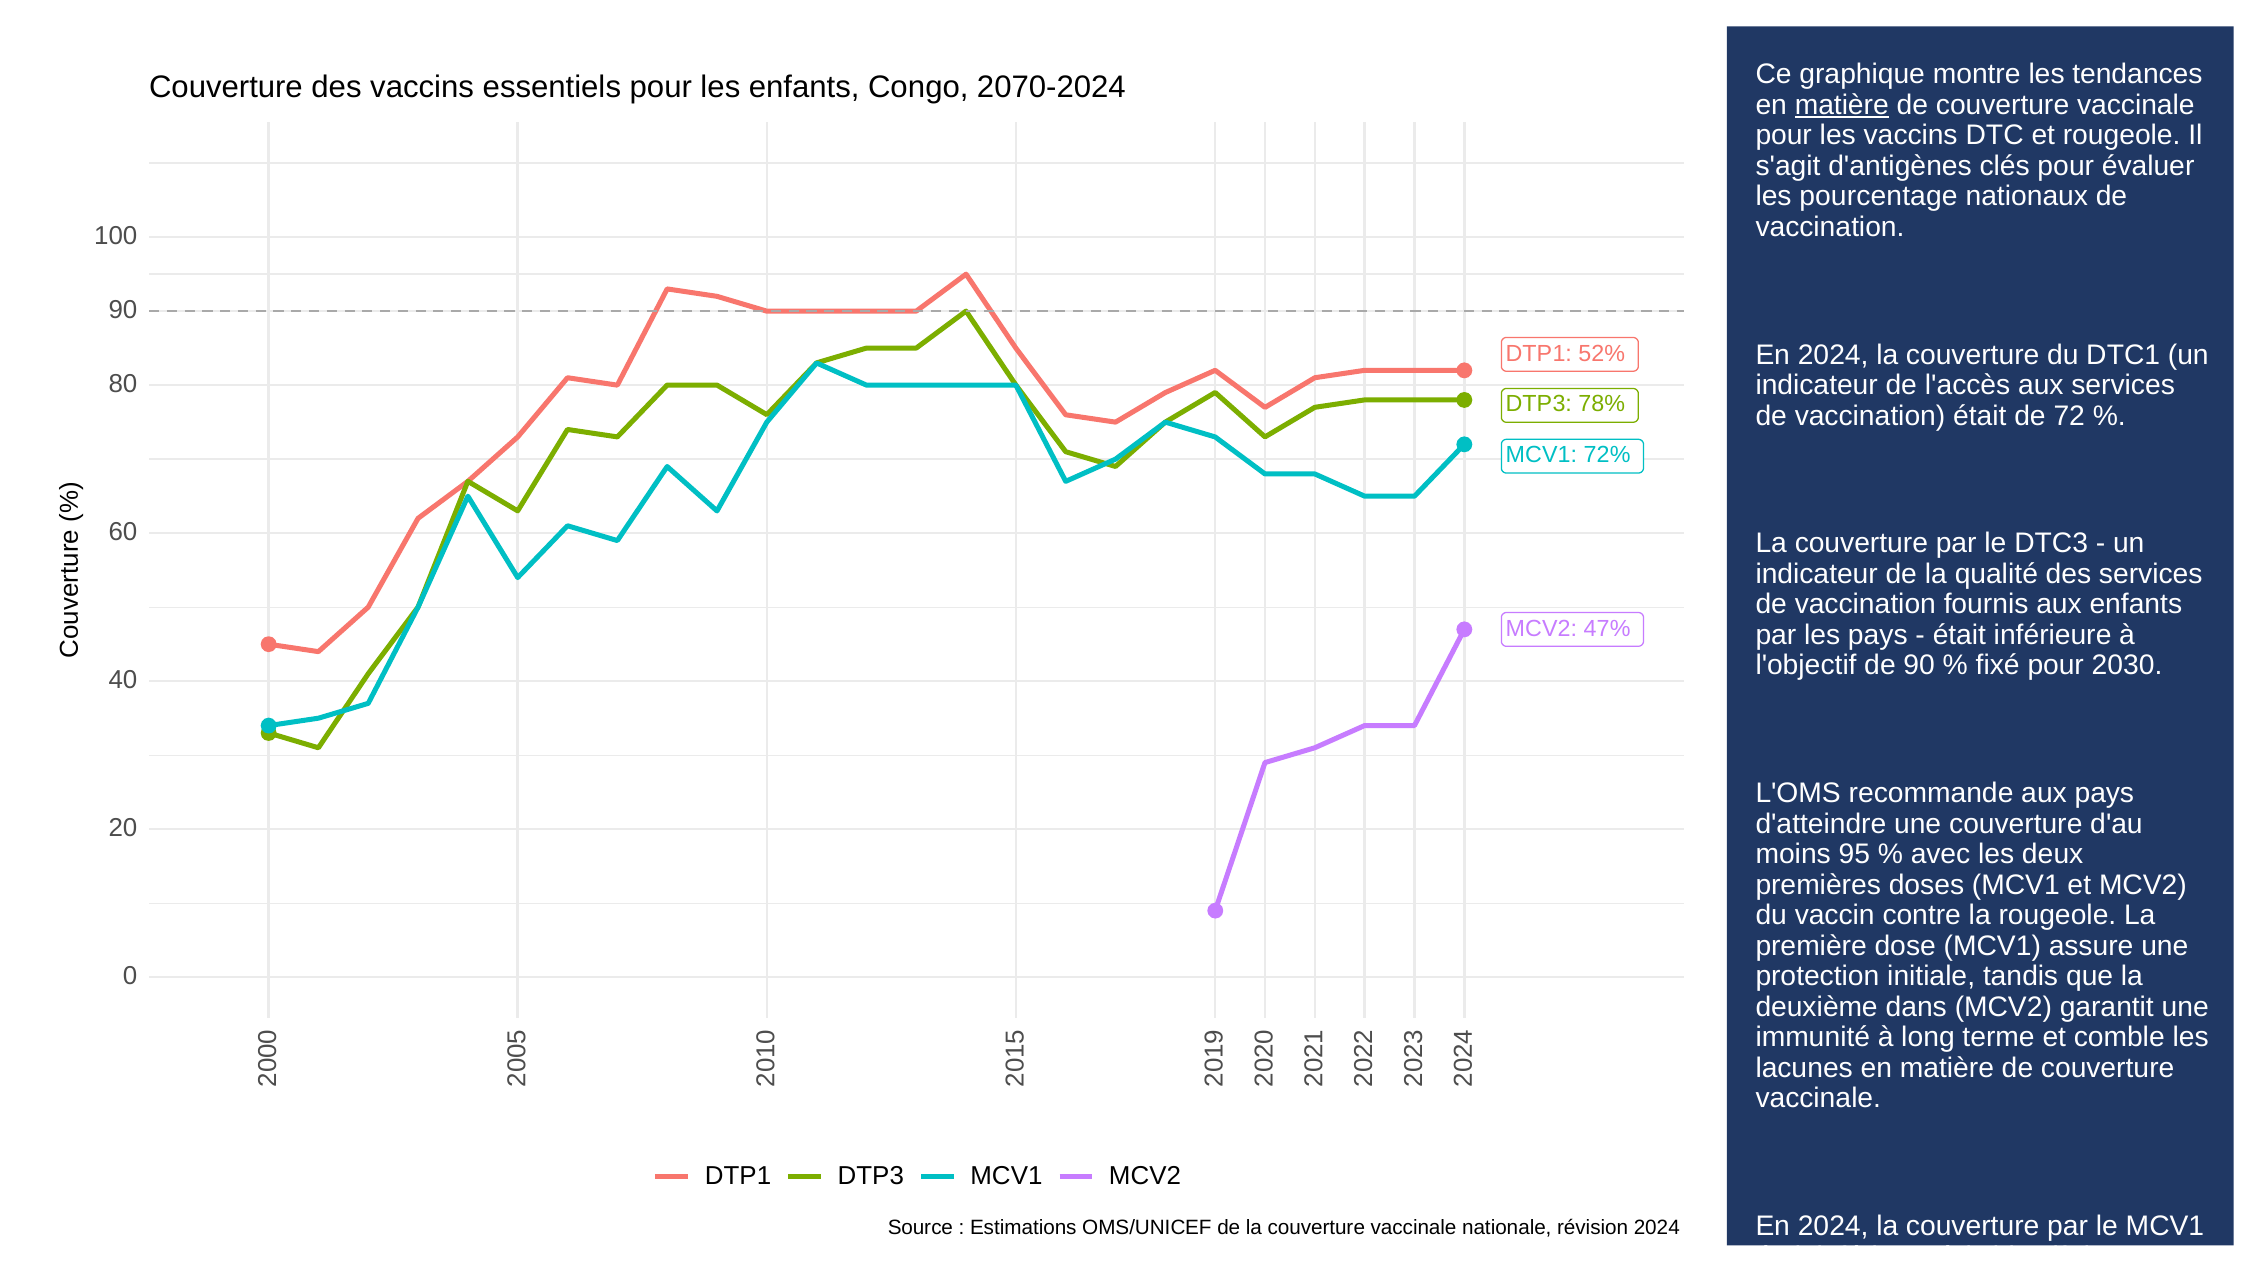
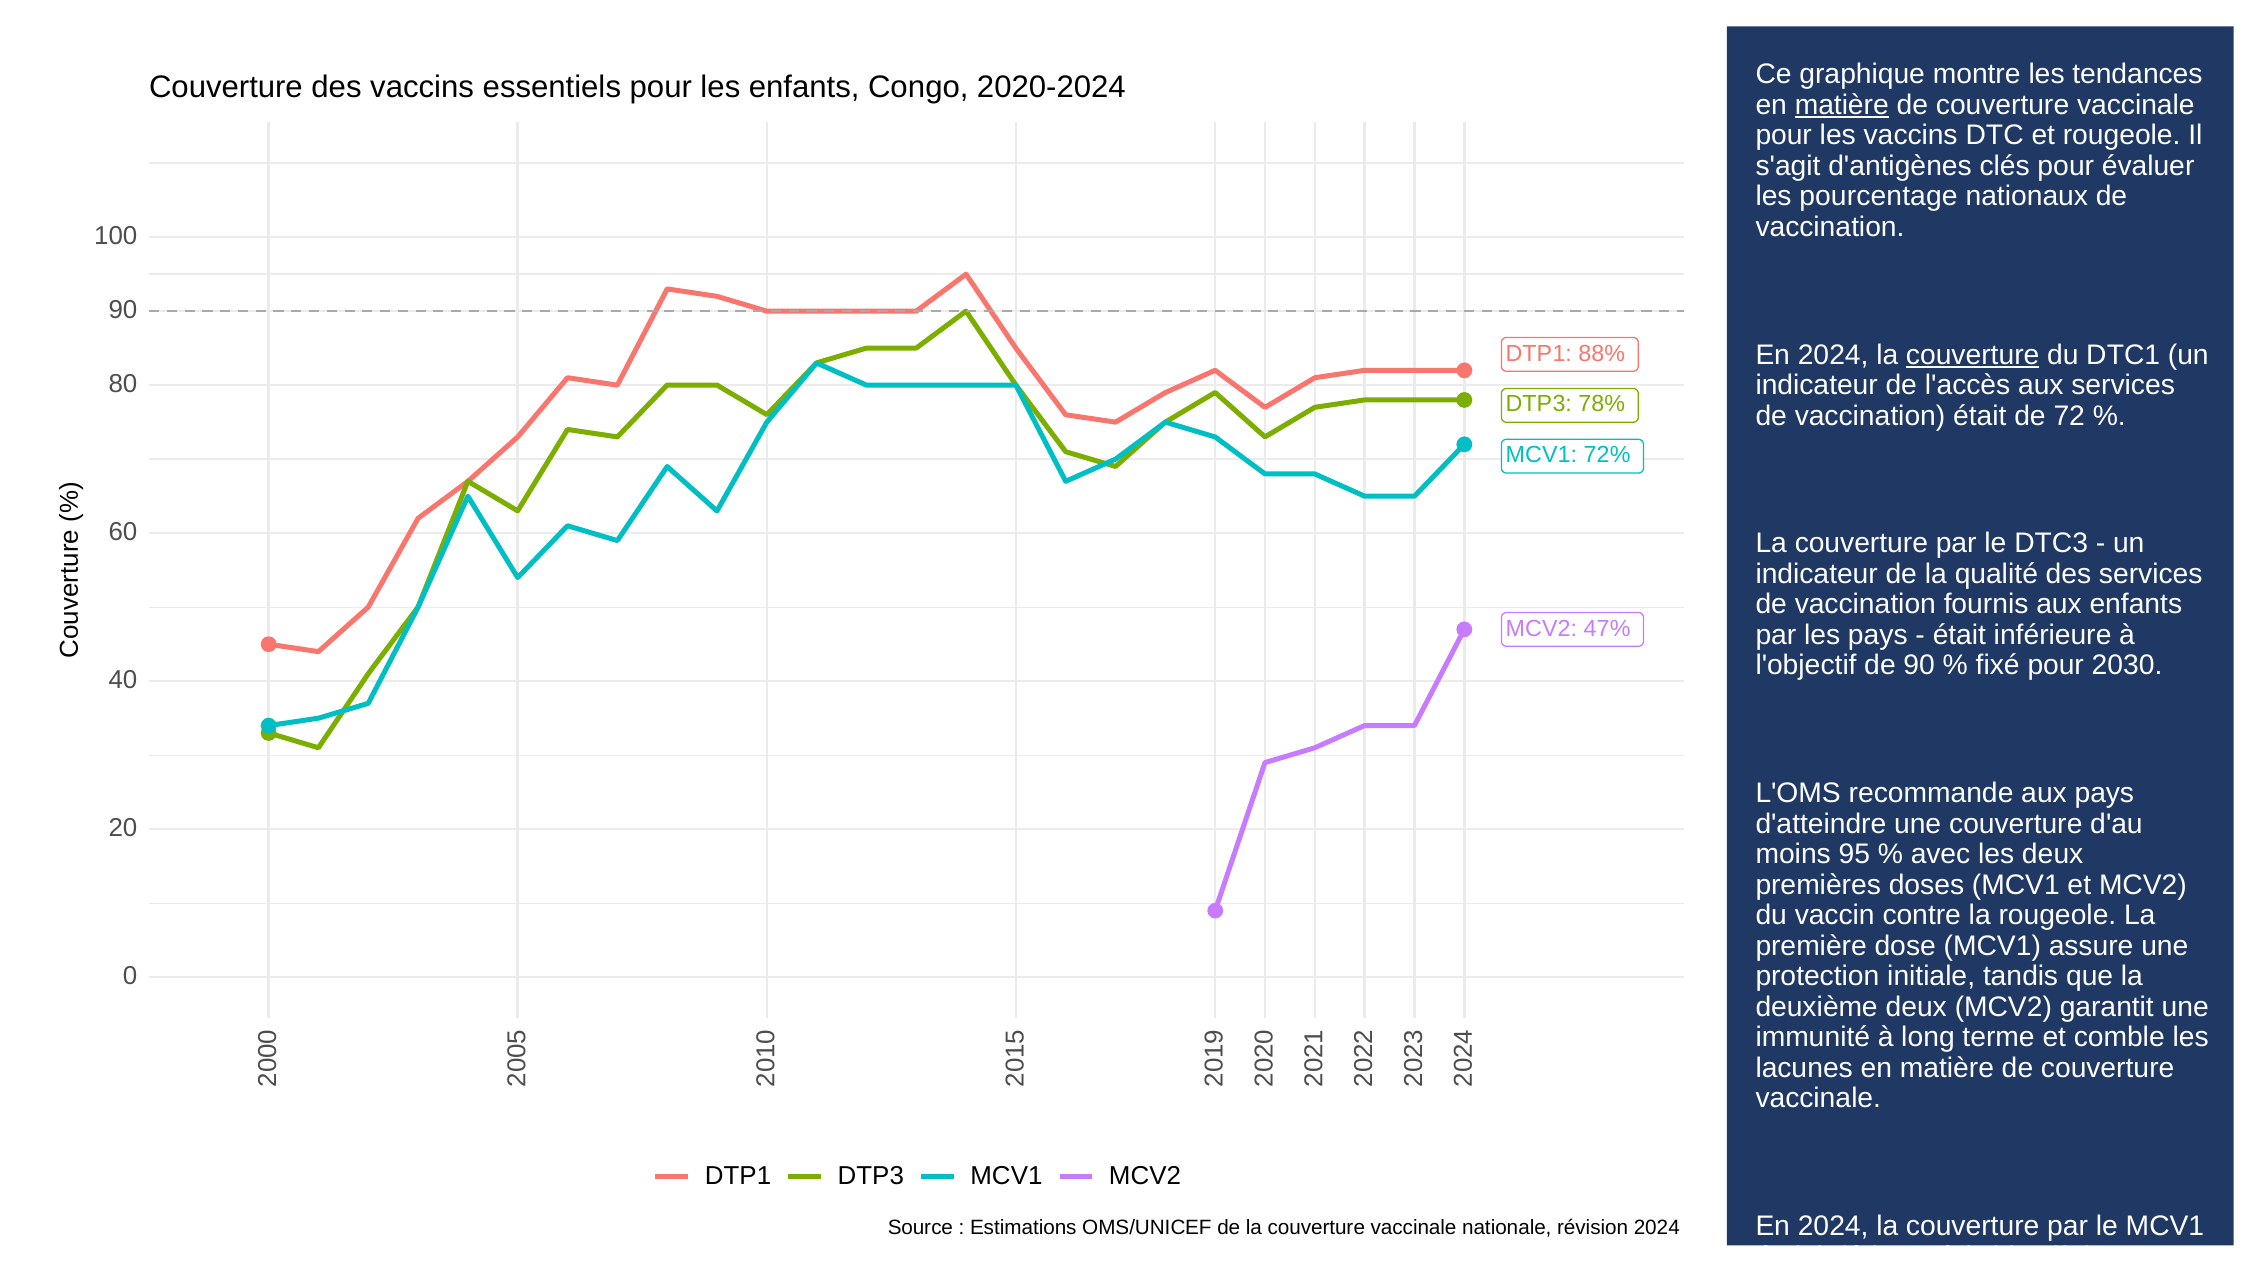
2070-2024: 2070-2024 -> 2020-2024
couverture at (1973, 355) underline: none -> present
52%: 52% -> 88%
deuxième dans: dans -> deux
